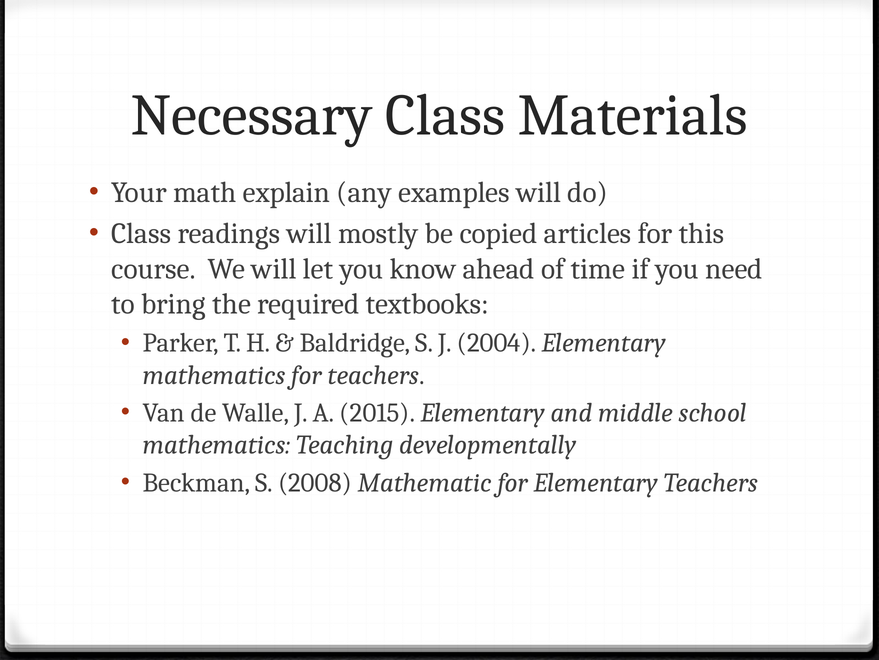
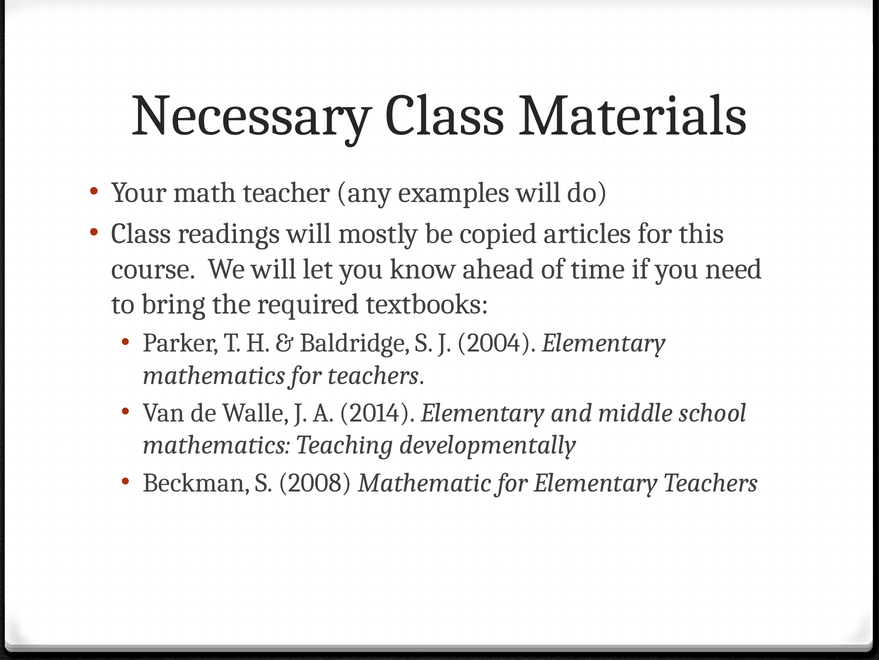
explain: explain -> teacher
2015: 2015 -> 2014
